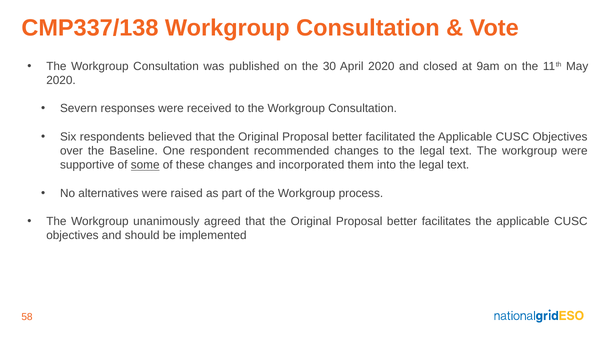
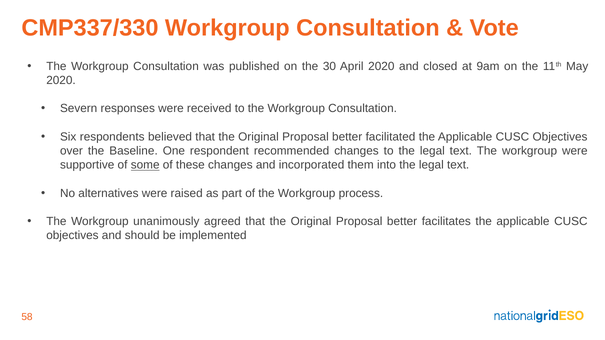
CMP337/138: CMP337/138 -> CMP337/330
